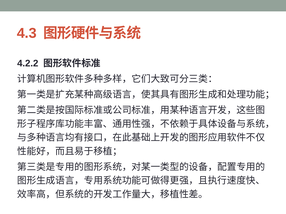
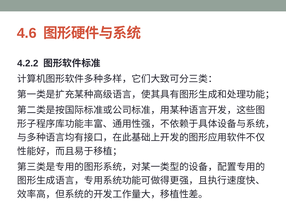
4.3: 4.3 -> 4.6
